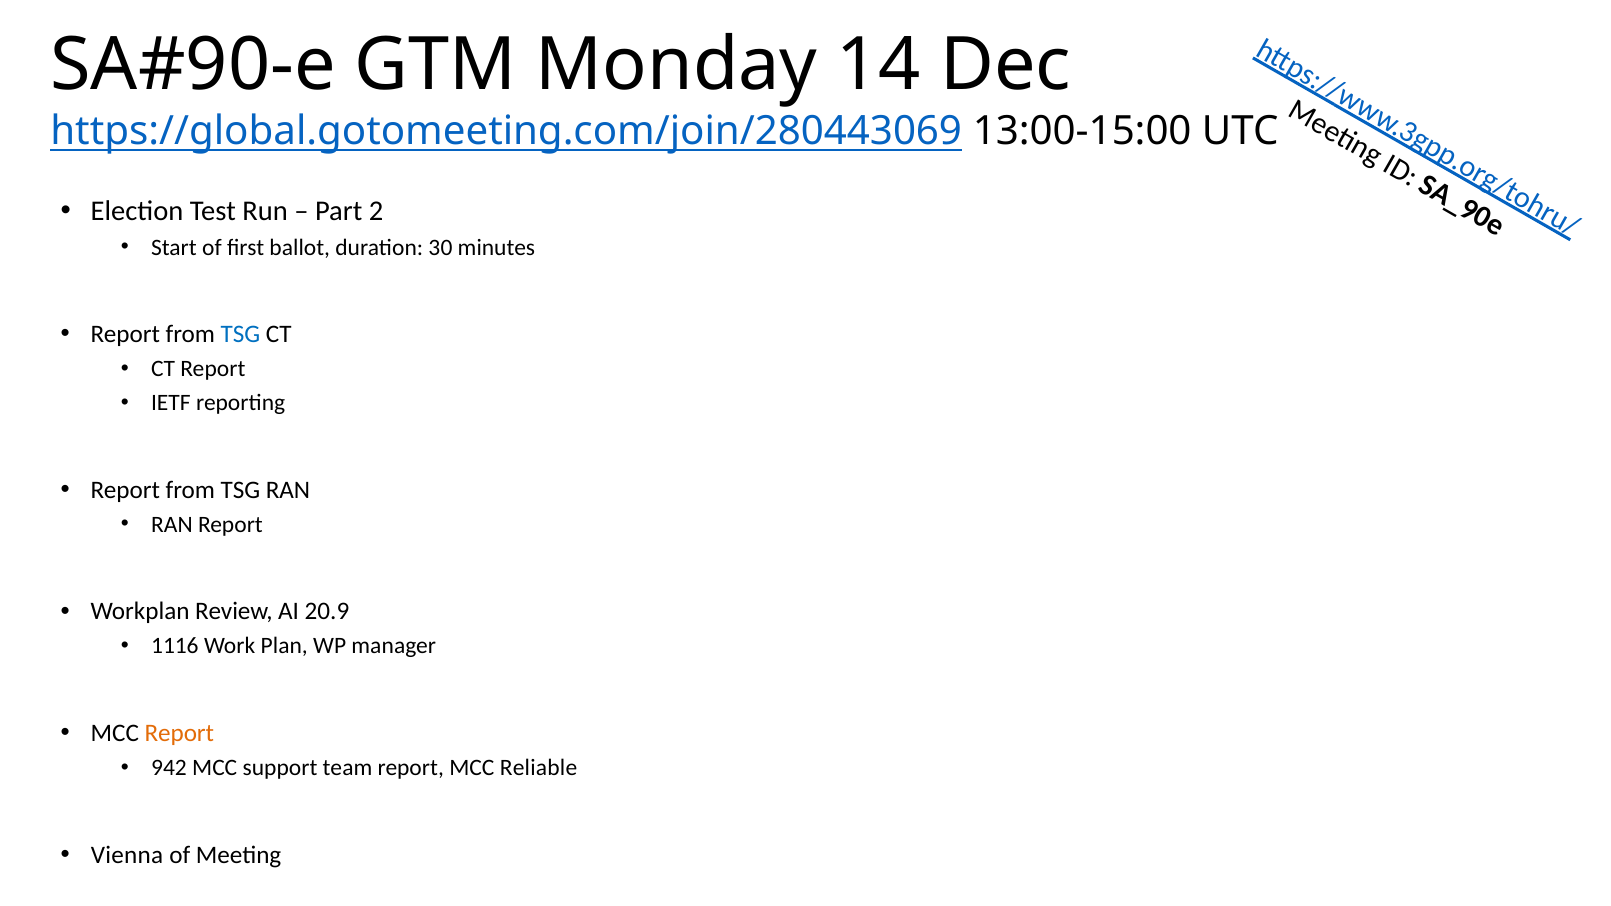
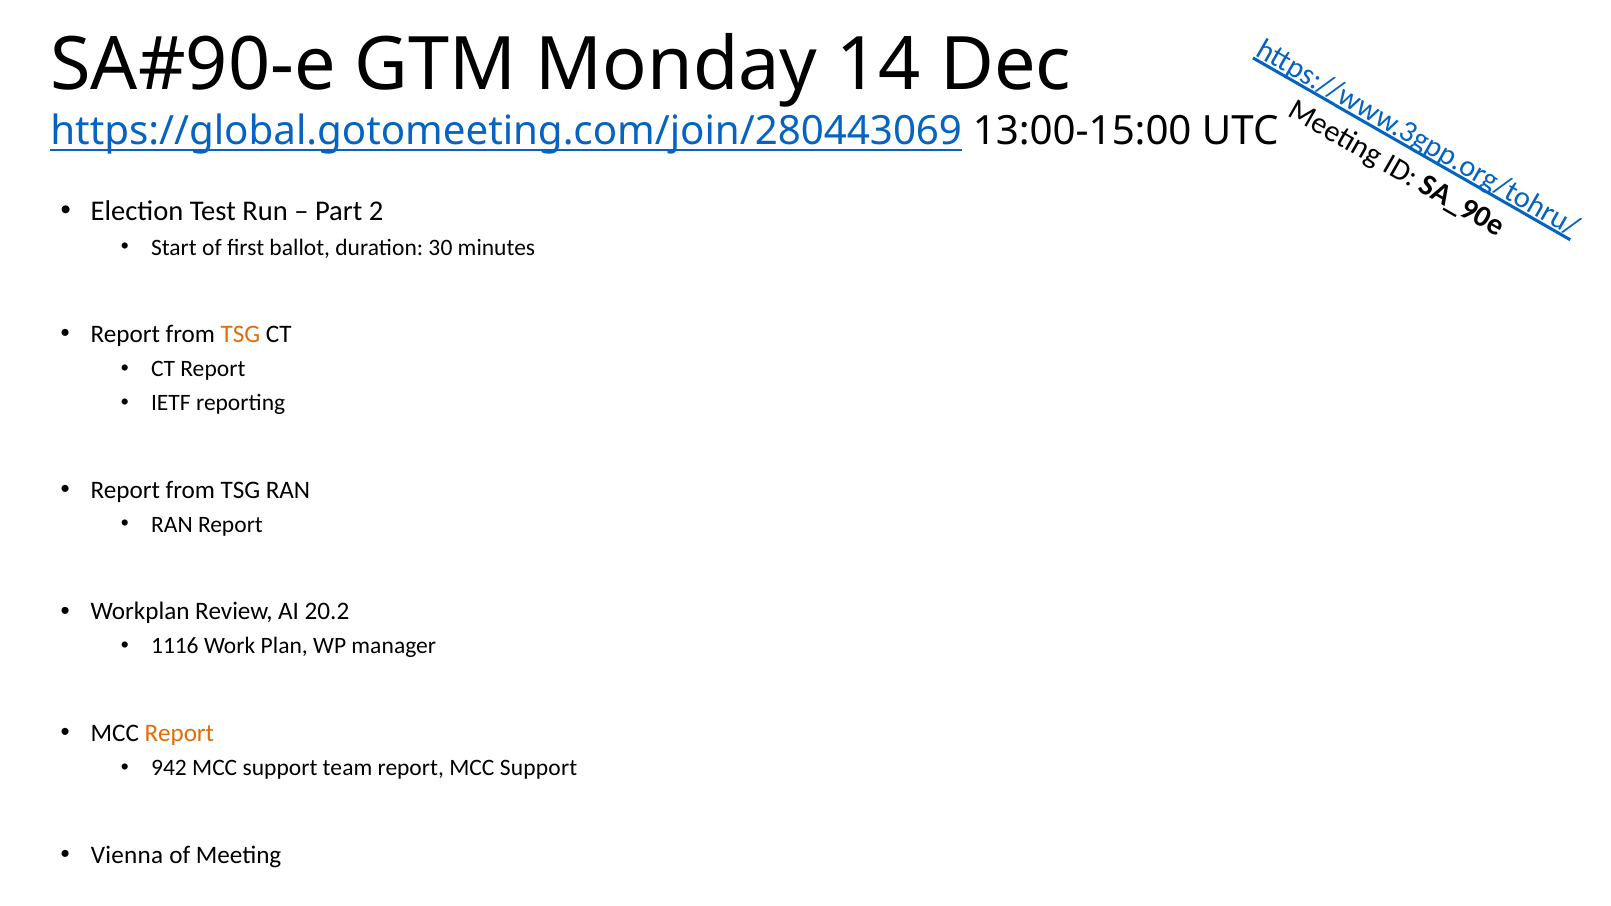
TSG at (240, 334) colour: blue -> orange
20.9: 20.9 -> 20.2
report MCC Reliable: Reliable -> Support
